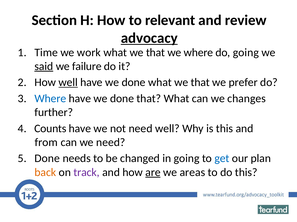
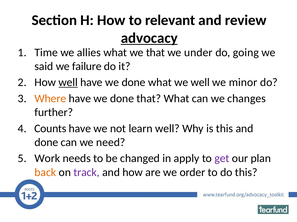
work: work -> allies
we where: where -> under
said underline: present -> none
done what we that: that -> well
prefer: prefer -> minor
Where at (50, 99) colour: blue -> orange
not need: need -> learn
from at (46, 143): from -> done
Done at (47, 159): Done -> Work
in going: going -> apply
get colour: blue -> purple
are underline: present -> none
areas: areas -> order
